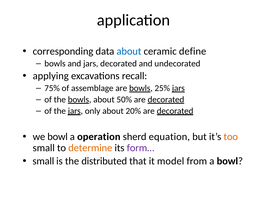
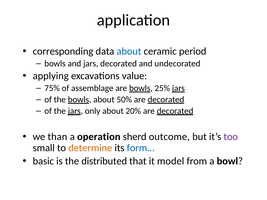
define: define -> period
recall: recall -> value
we bowl: bowl -> than
equation: equation -> outcome
too colour: orange -> purple
form… colour: purple -> blue
small at (43, 161): small -> basic
